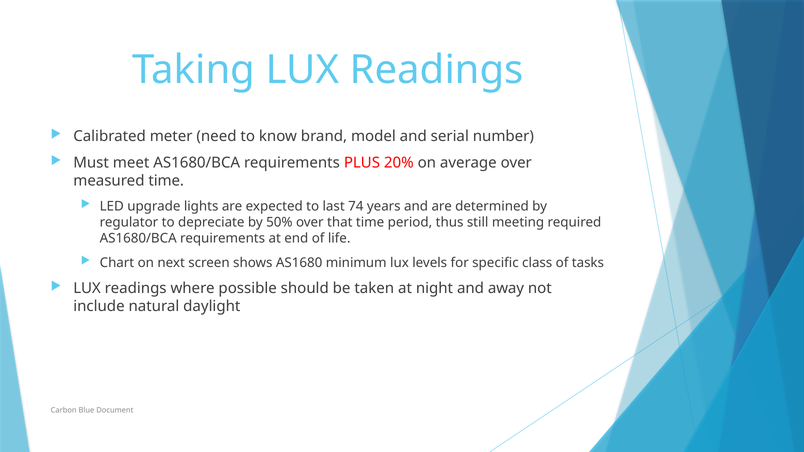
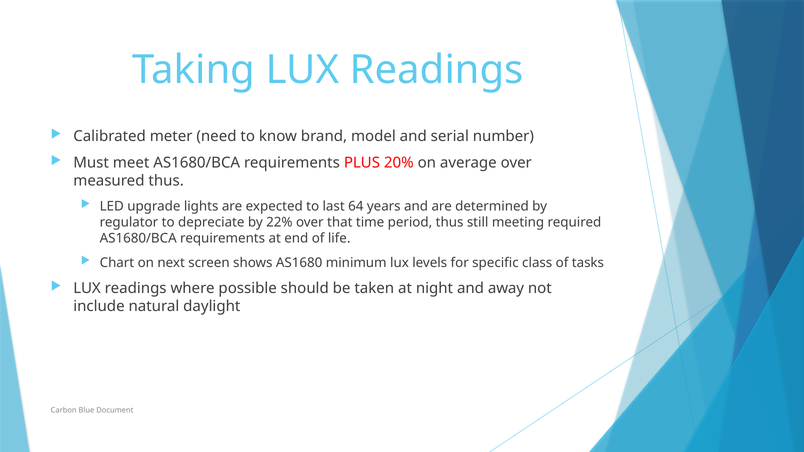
measured time: time -> thus
74: 74 -> 64
50%: 50% -> 22%
